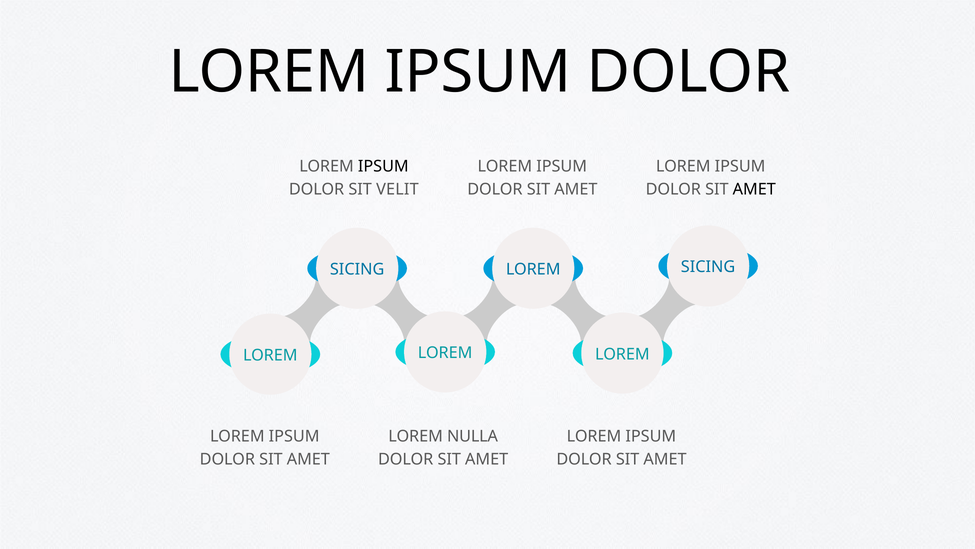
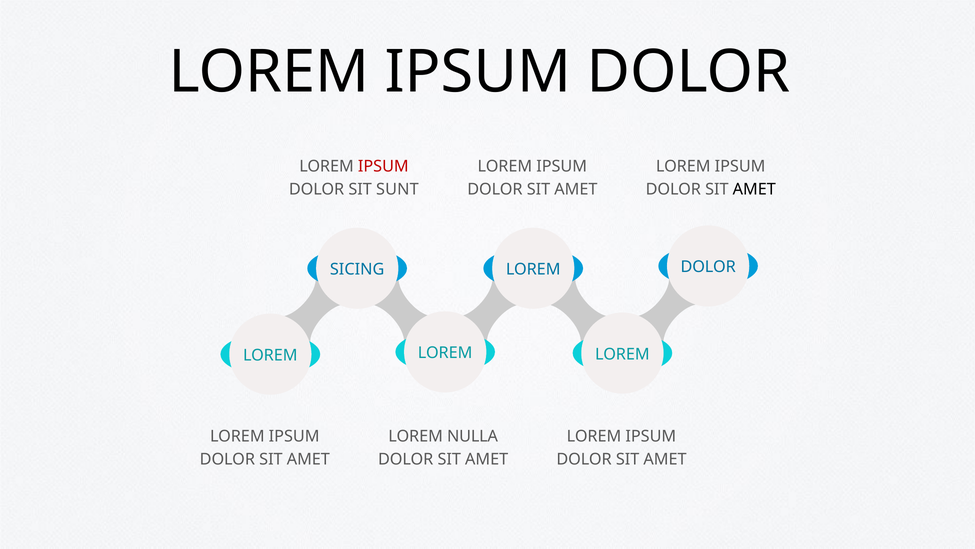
IPSUM at (383, 166) colour: black -> red
VELIT: VELIT -> SUNT
SICING at (708, 267): SICING -> DOLOR
